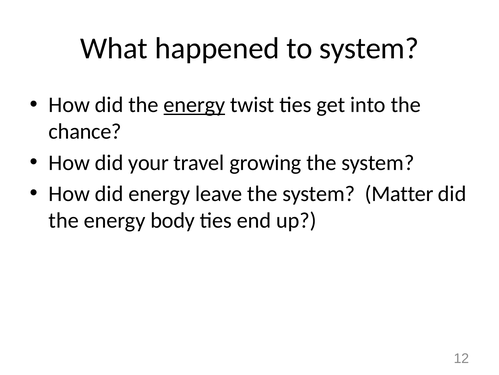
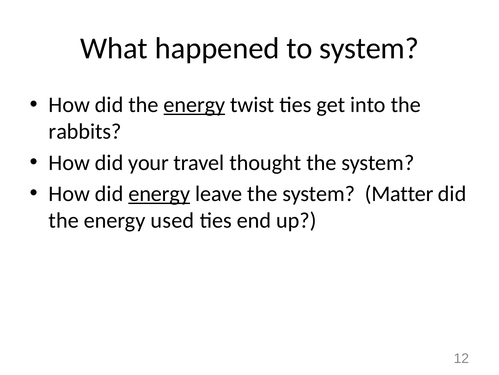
chance: chance -> rabbits
growing: growing -> thought
energy at (159, 193) underline: none -> present
body: body -> used
